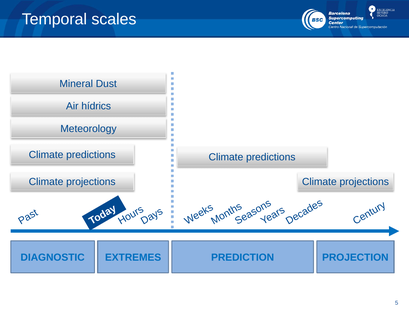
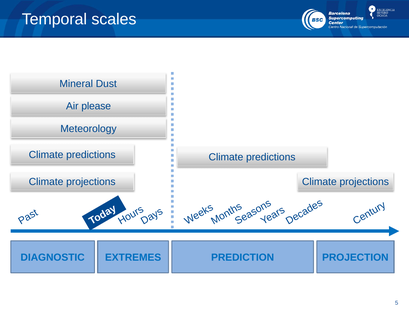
hídrics: hídrics -> please
